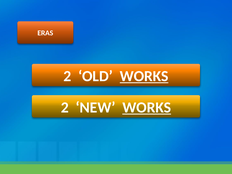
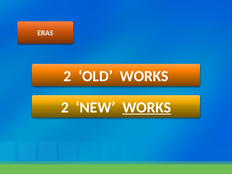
WORKS at (144, 76) underline: present -> none
